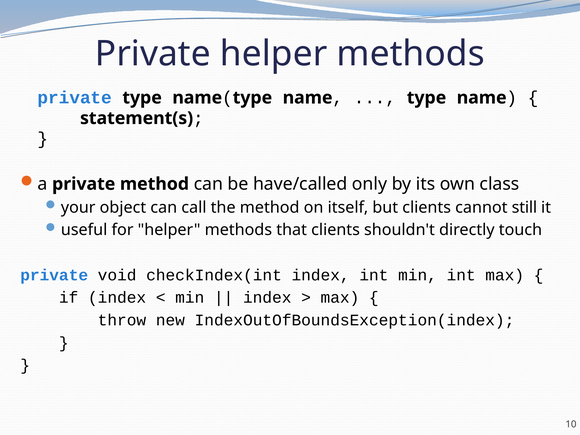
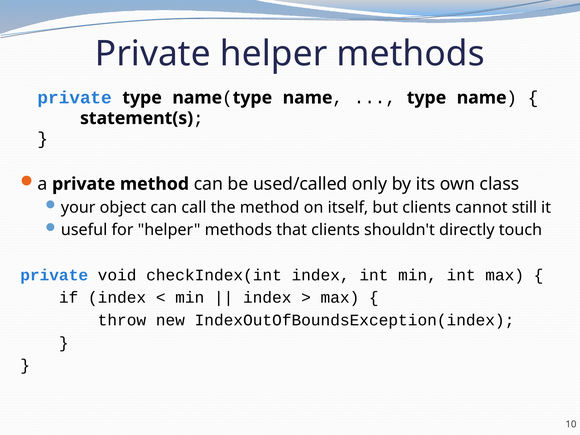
have/called: have/called -> used/called
